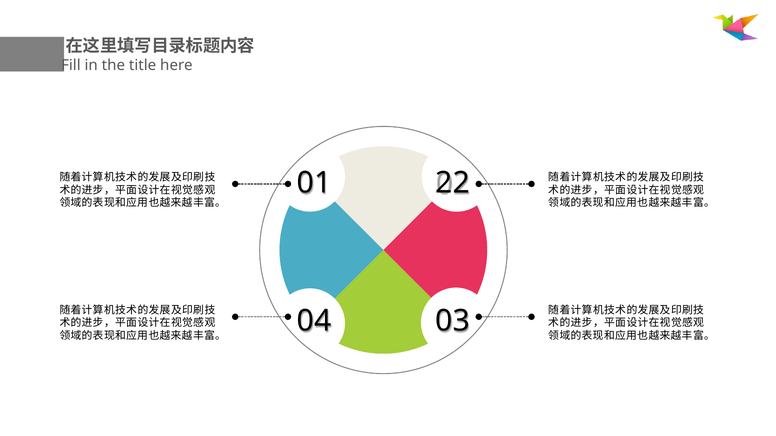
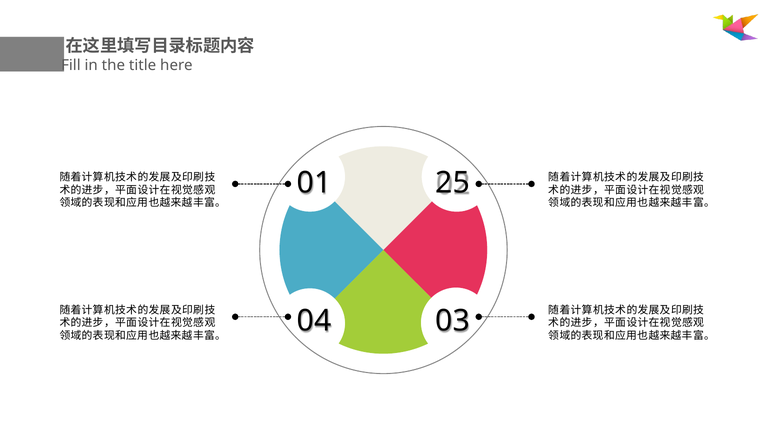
22: 22 -> 25
